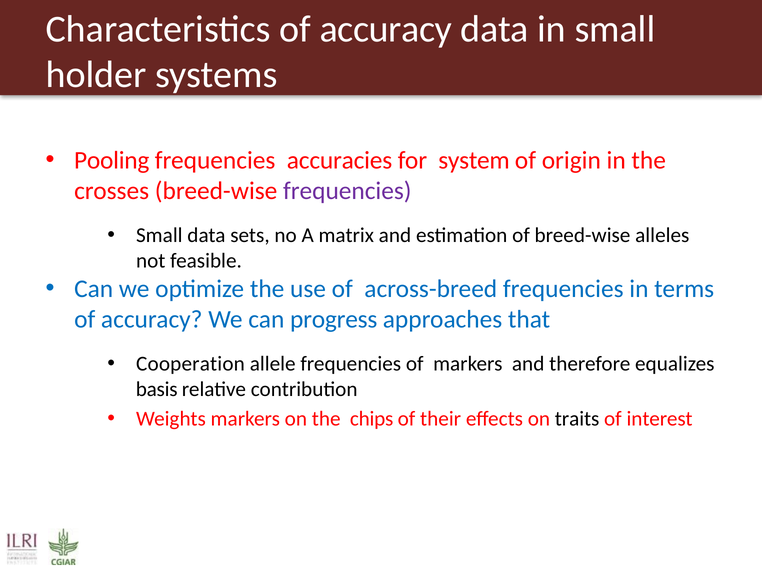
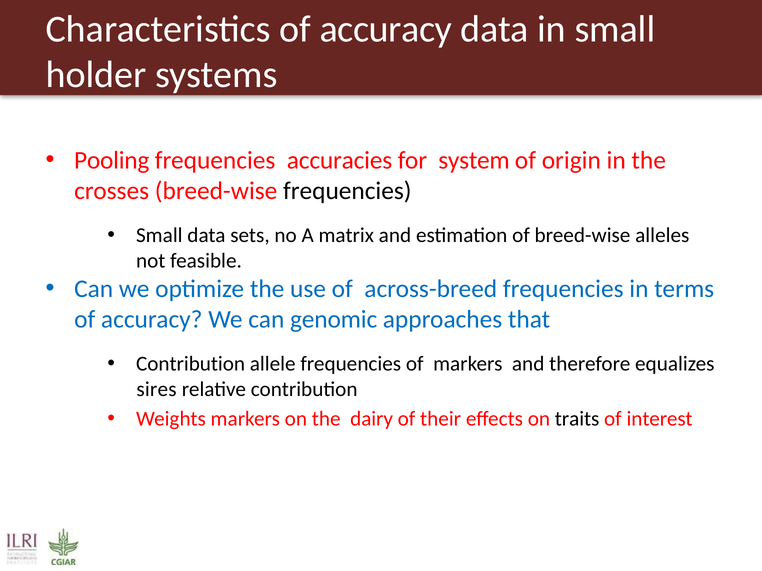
frequencies at (347, 191) colour: purple -> black
progress: progress -> genomic
Cooperation at (190, 364): Cooperation -> Contribution
basis: basis -> sires
chips: chips -> dairy
